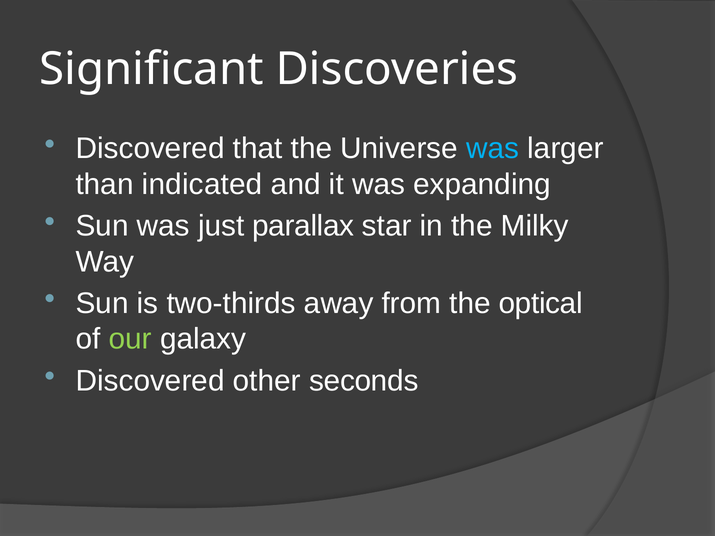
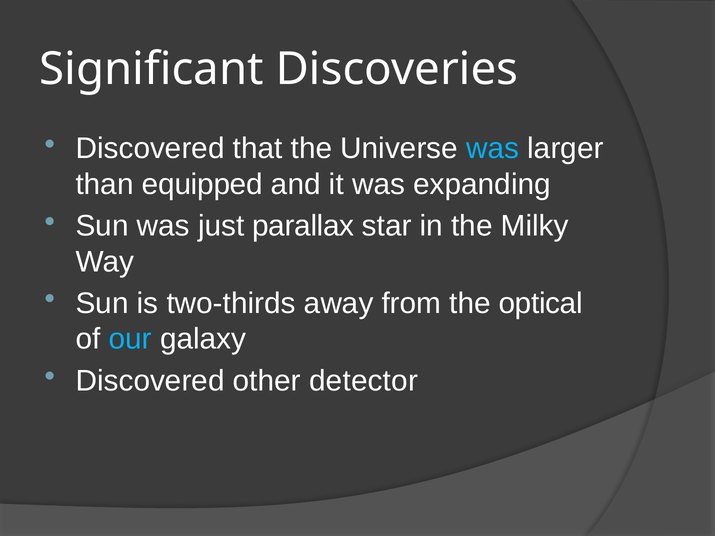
indicated: indicated -> equipped
our colour: light green -> light blue
seconds: seconds -> detector
